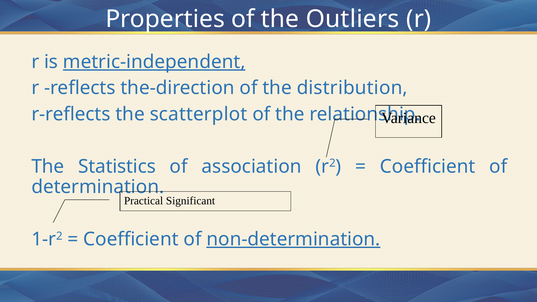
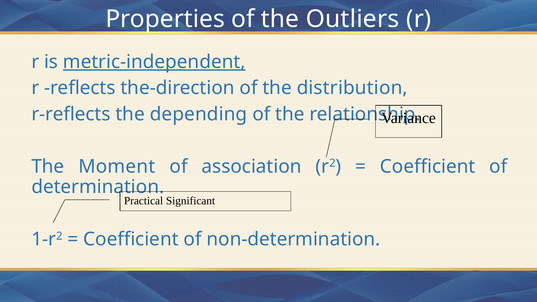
scatterplot: scatterplot -> depending
Statistics: Statistics -> Moment
non-determination underline: present -> none
